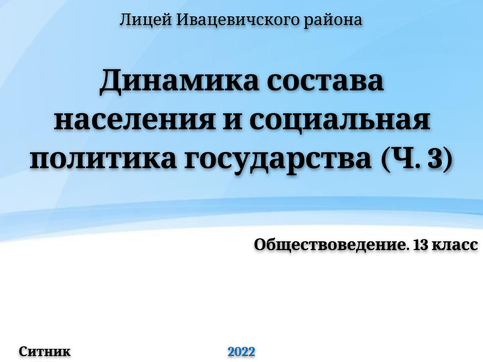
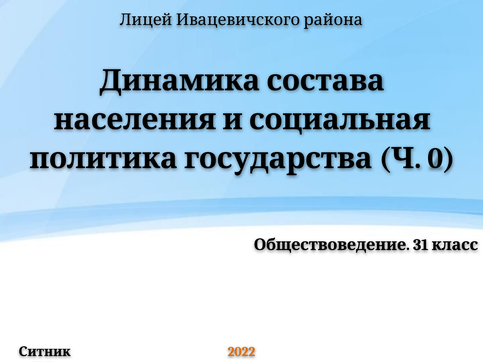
3: 3 -> 0
13: 13 -> 31
2022 colour: blue -> orange
